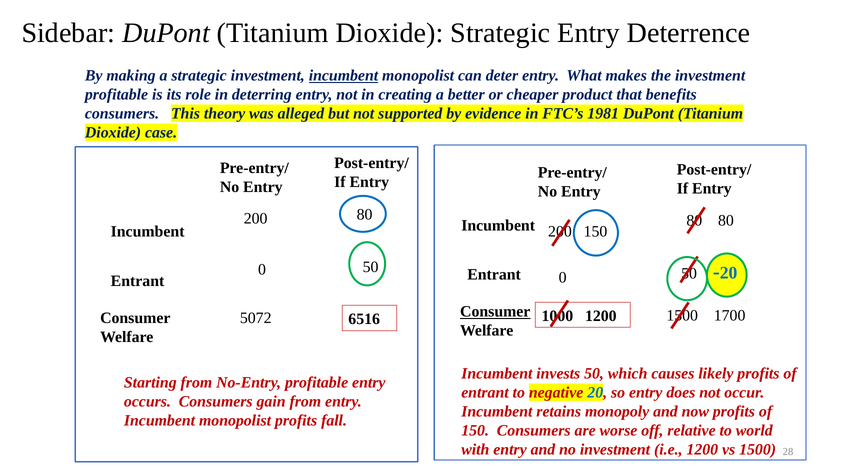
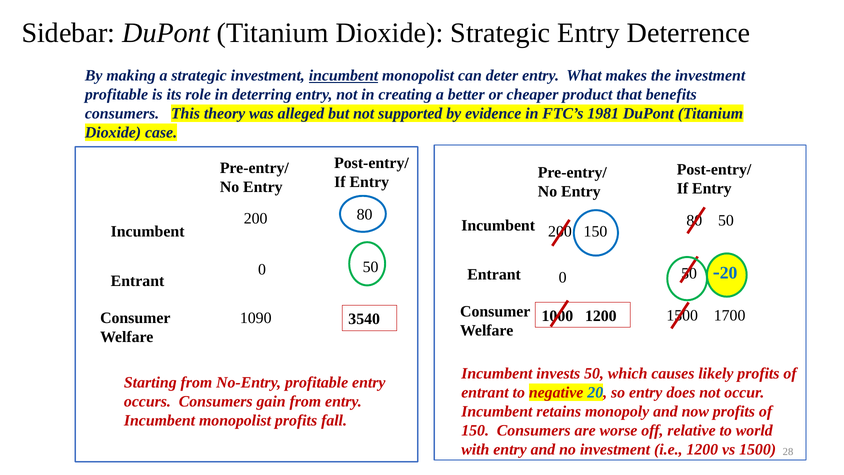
80 at (726, 220): 80 -> 50
Consumer at (495, 311) underline: present -> none
5072: 5072 -> 1090
6516: 6516 -> 3540
